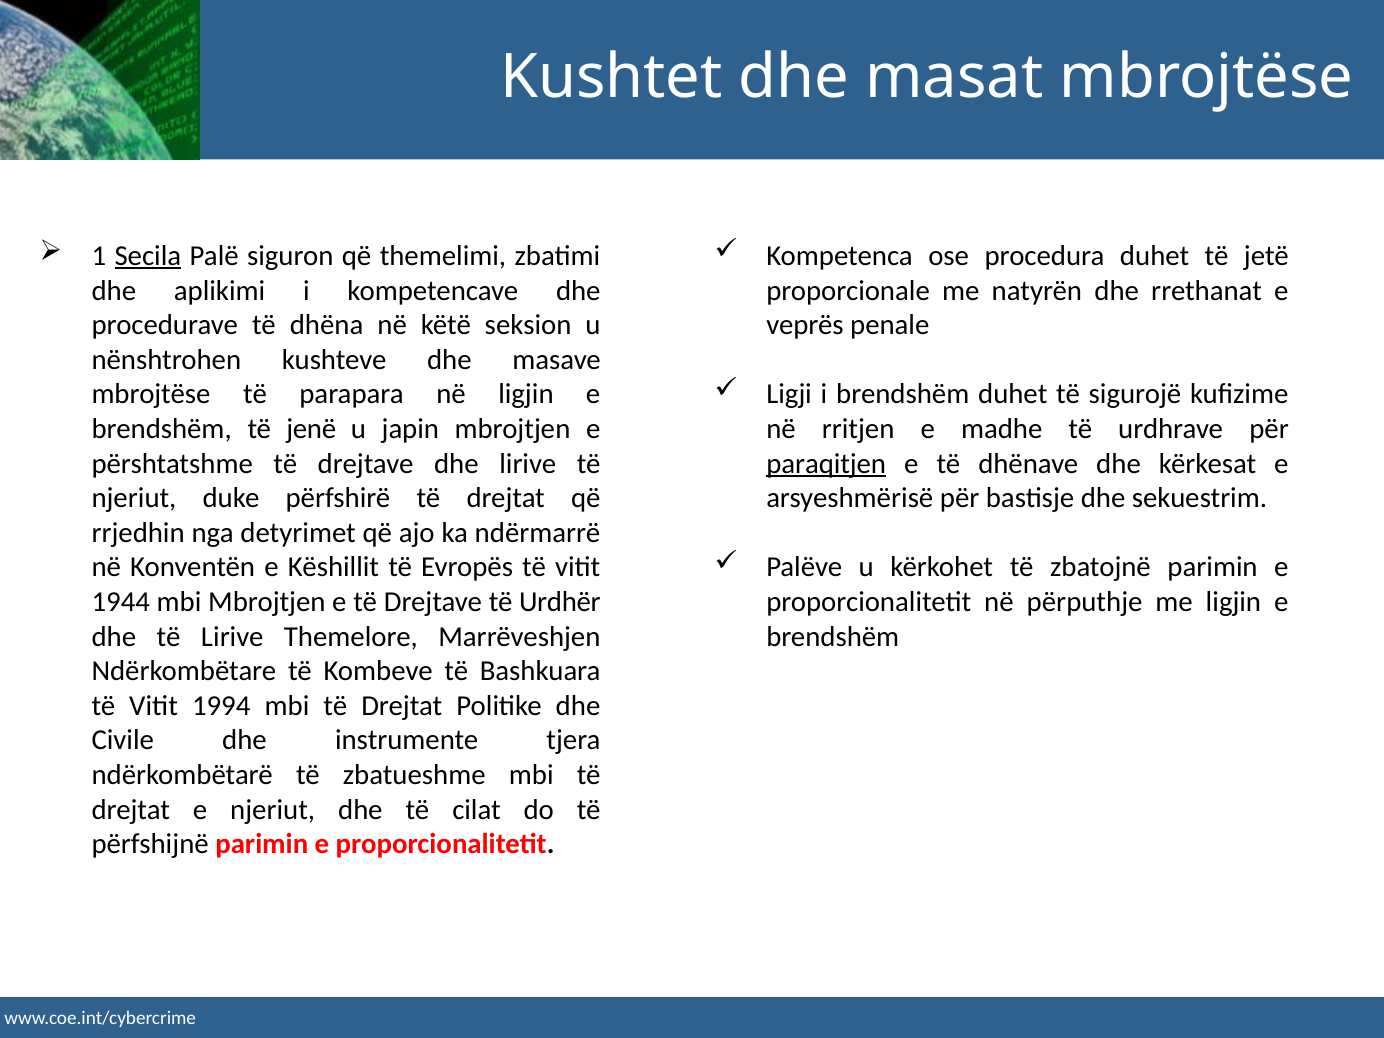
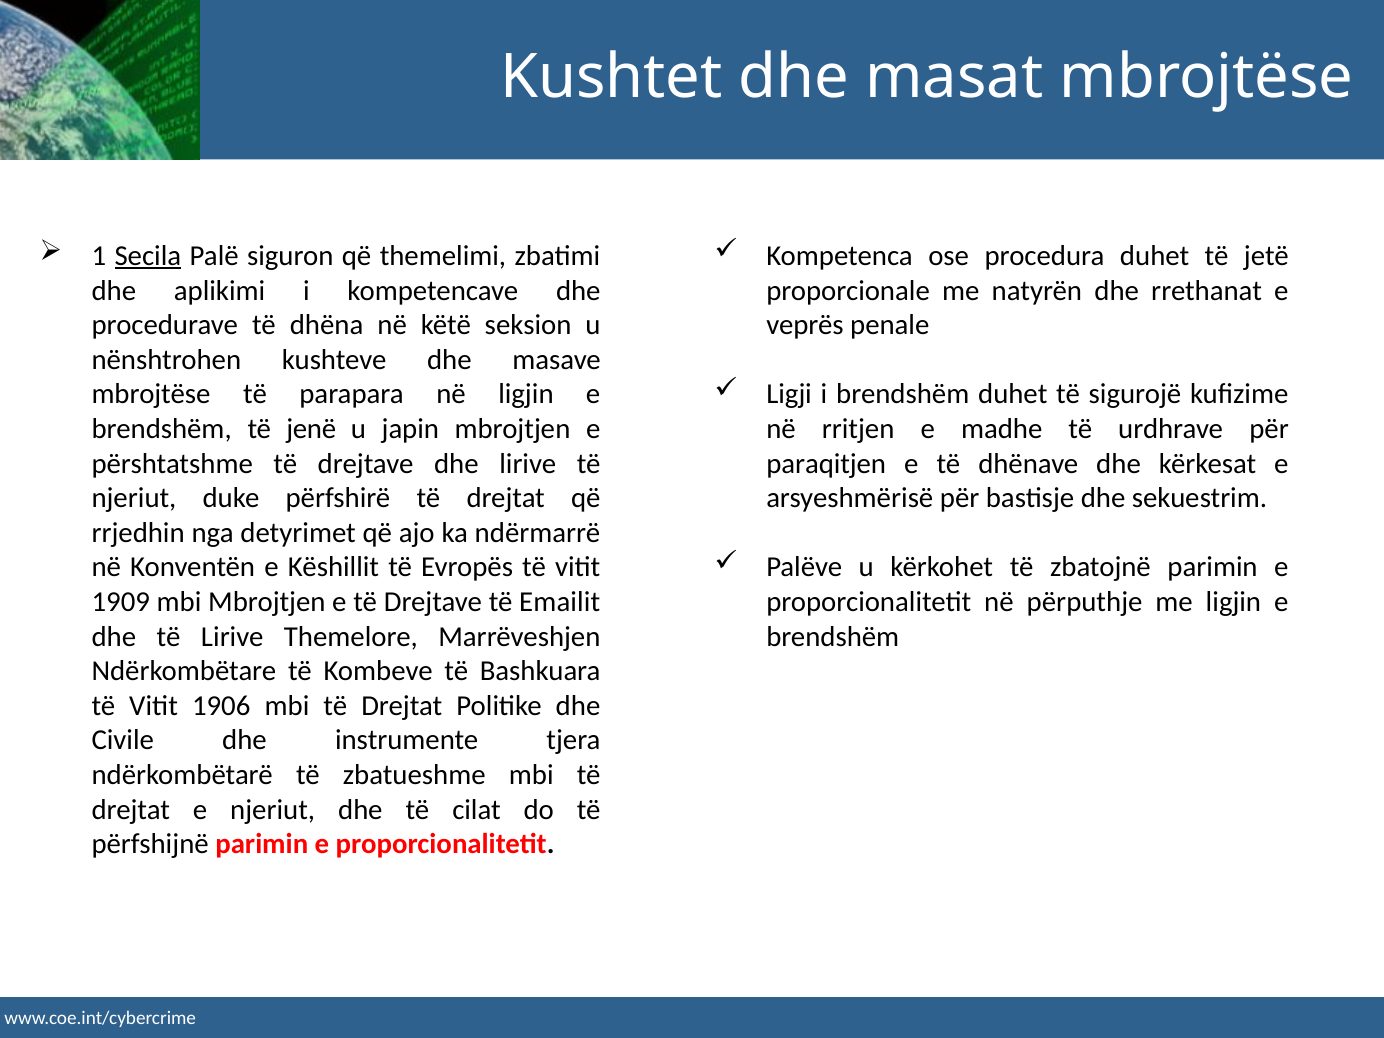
paraqitjen underline: present -> none
1944: 1944 -> 1909
Urdhër: Urdhër -> Emailit
1994: 1994 -> 1906
